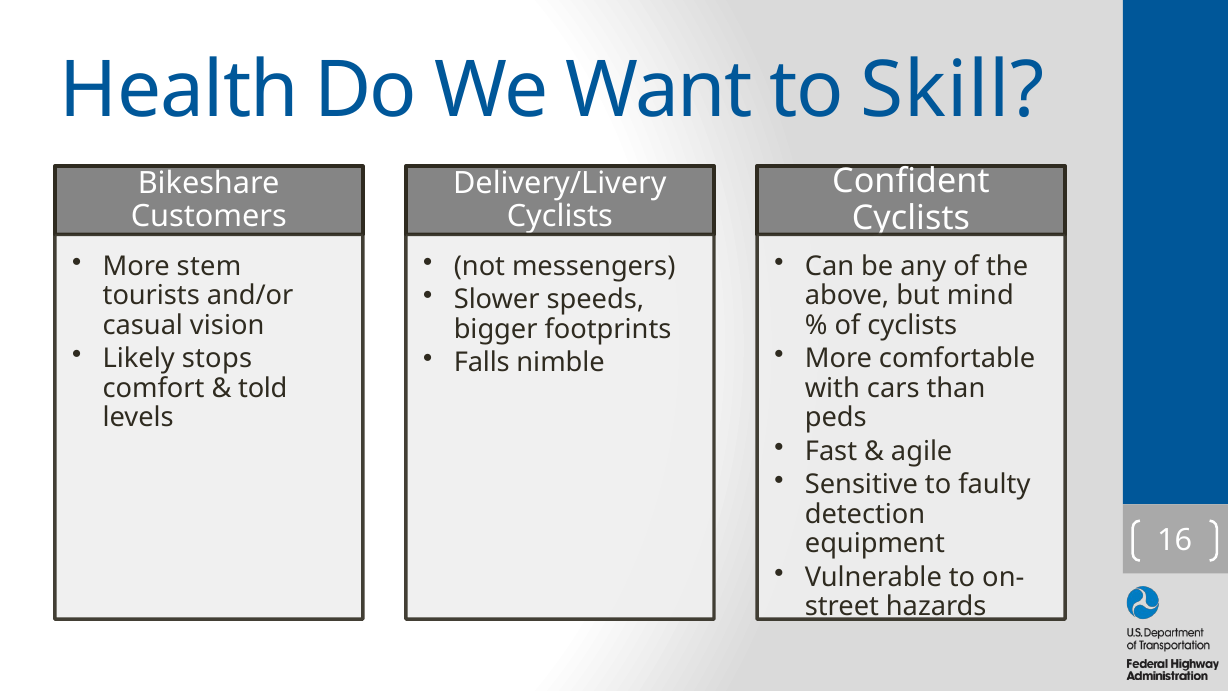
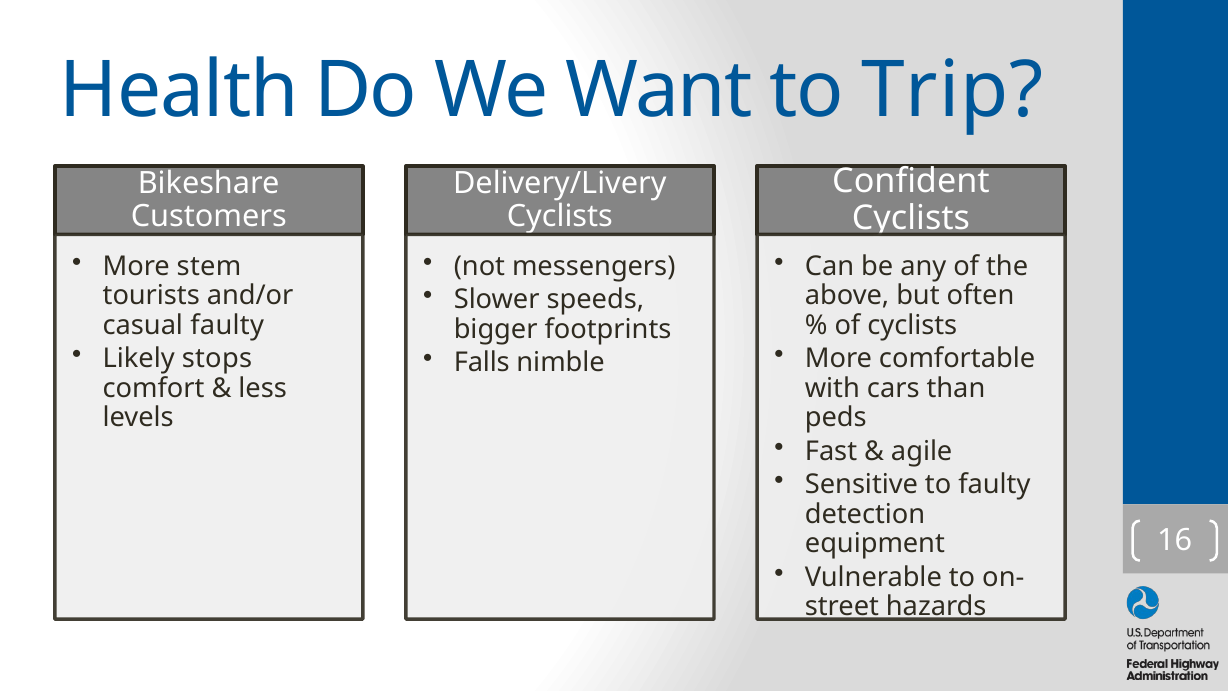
Skill: Skill -> Trip
mind: mind -> often
casual vision: vision -> faulty
told: told -> less
